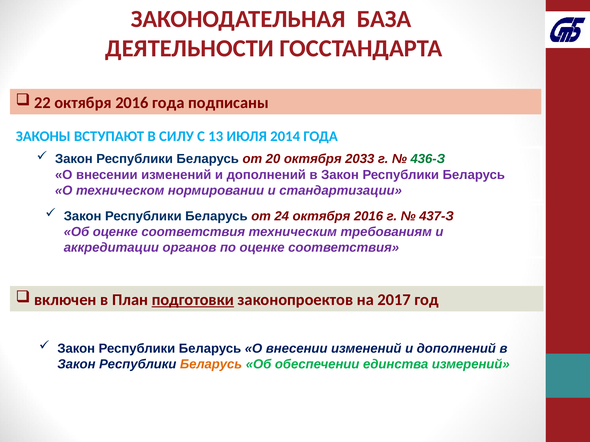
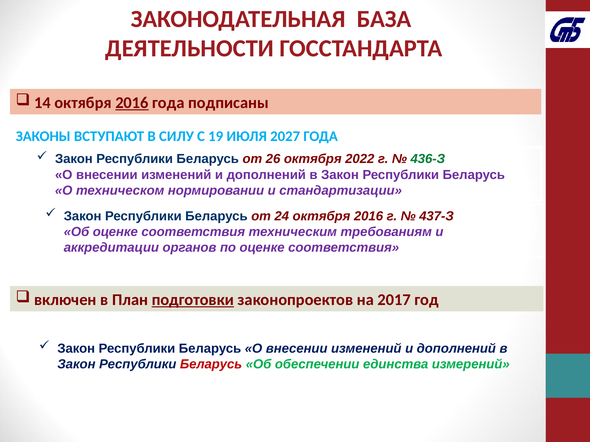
22: 22 -> 14
2016 at (132, 103) underline: none -> present
13: 13 -> 19
2014: 2014 -> 2027
20: 20 -> 26
2033: 2033 -> 2022
Беларусь at (211, 365) colour: orange -> red
